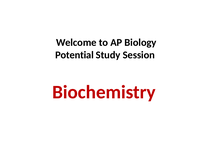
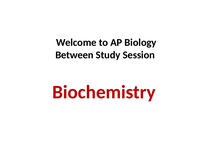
Potential: Potential -> Between
